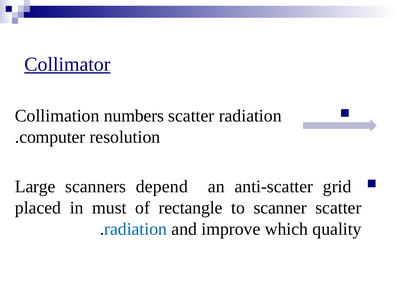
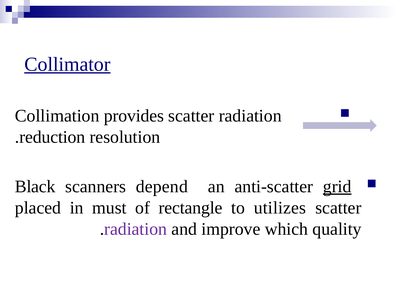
numbers: numbers -> provides
computer: computer -> reduction
Large: Large -> Black
grid underline: none -> present
scanner: scanner -> utilizes
radiation at (136, 229) colour: blue -> purple
